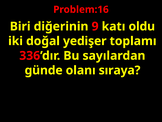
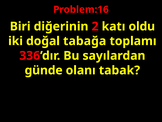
9: 9 -> 2
yedişer: yedişer -> tabağa
sıraya: sıraya -> tabak
